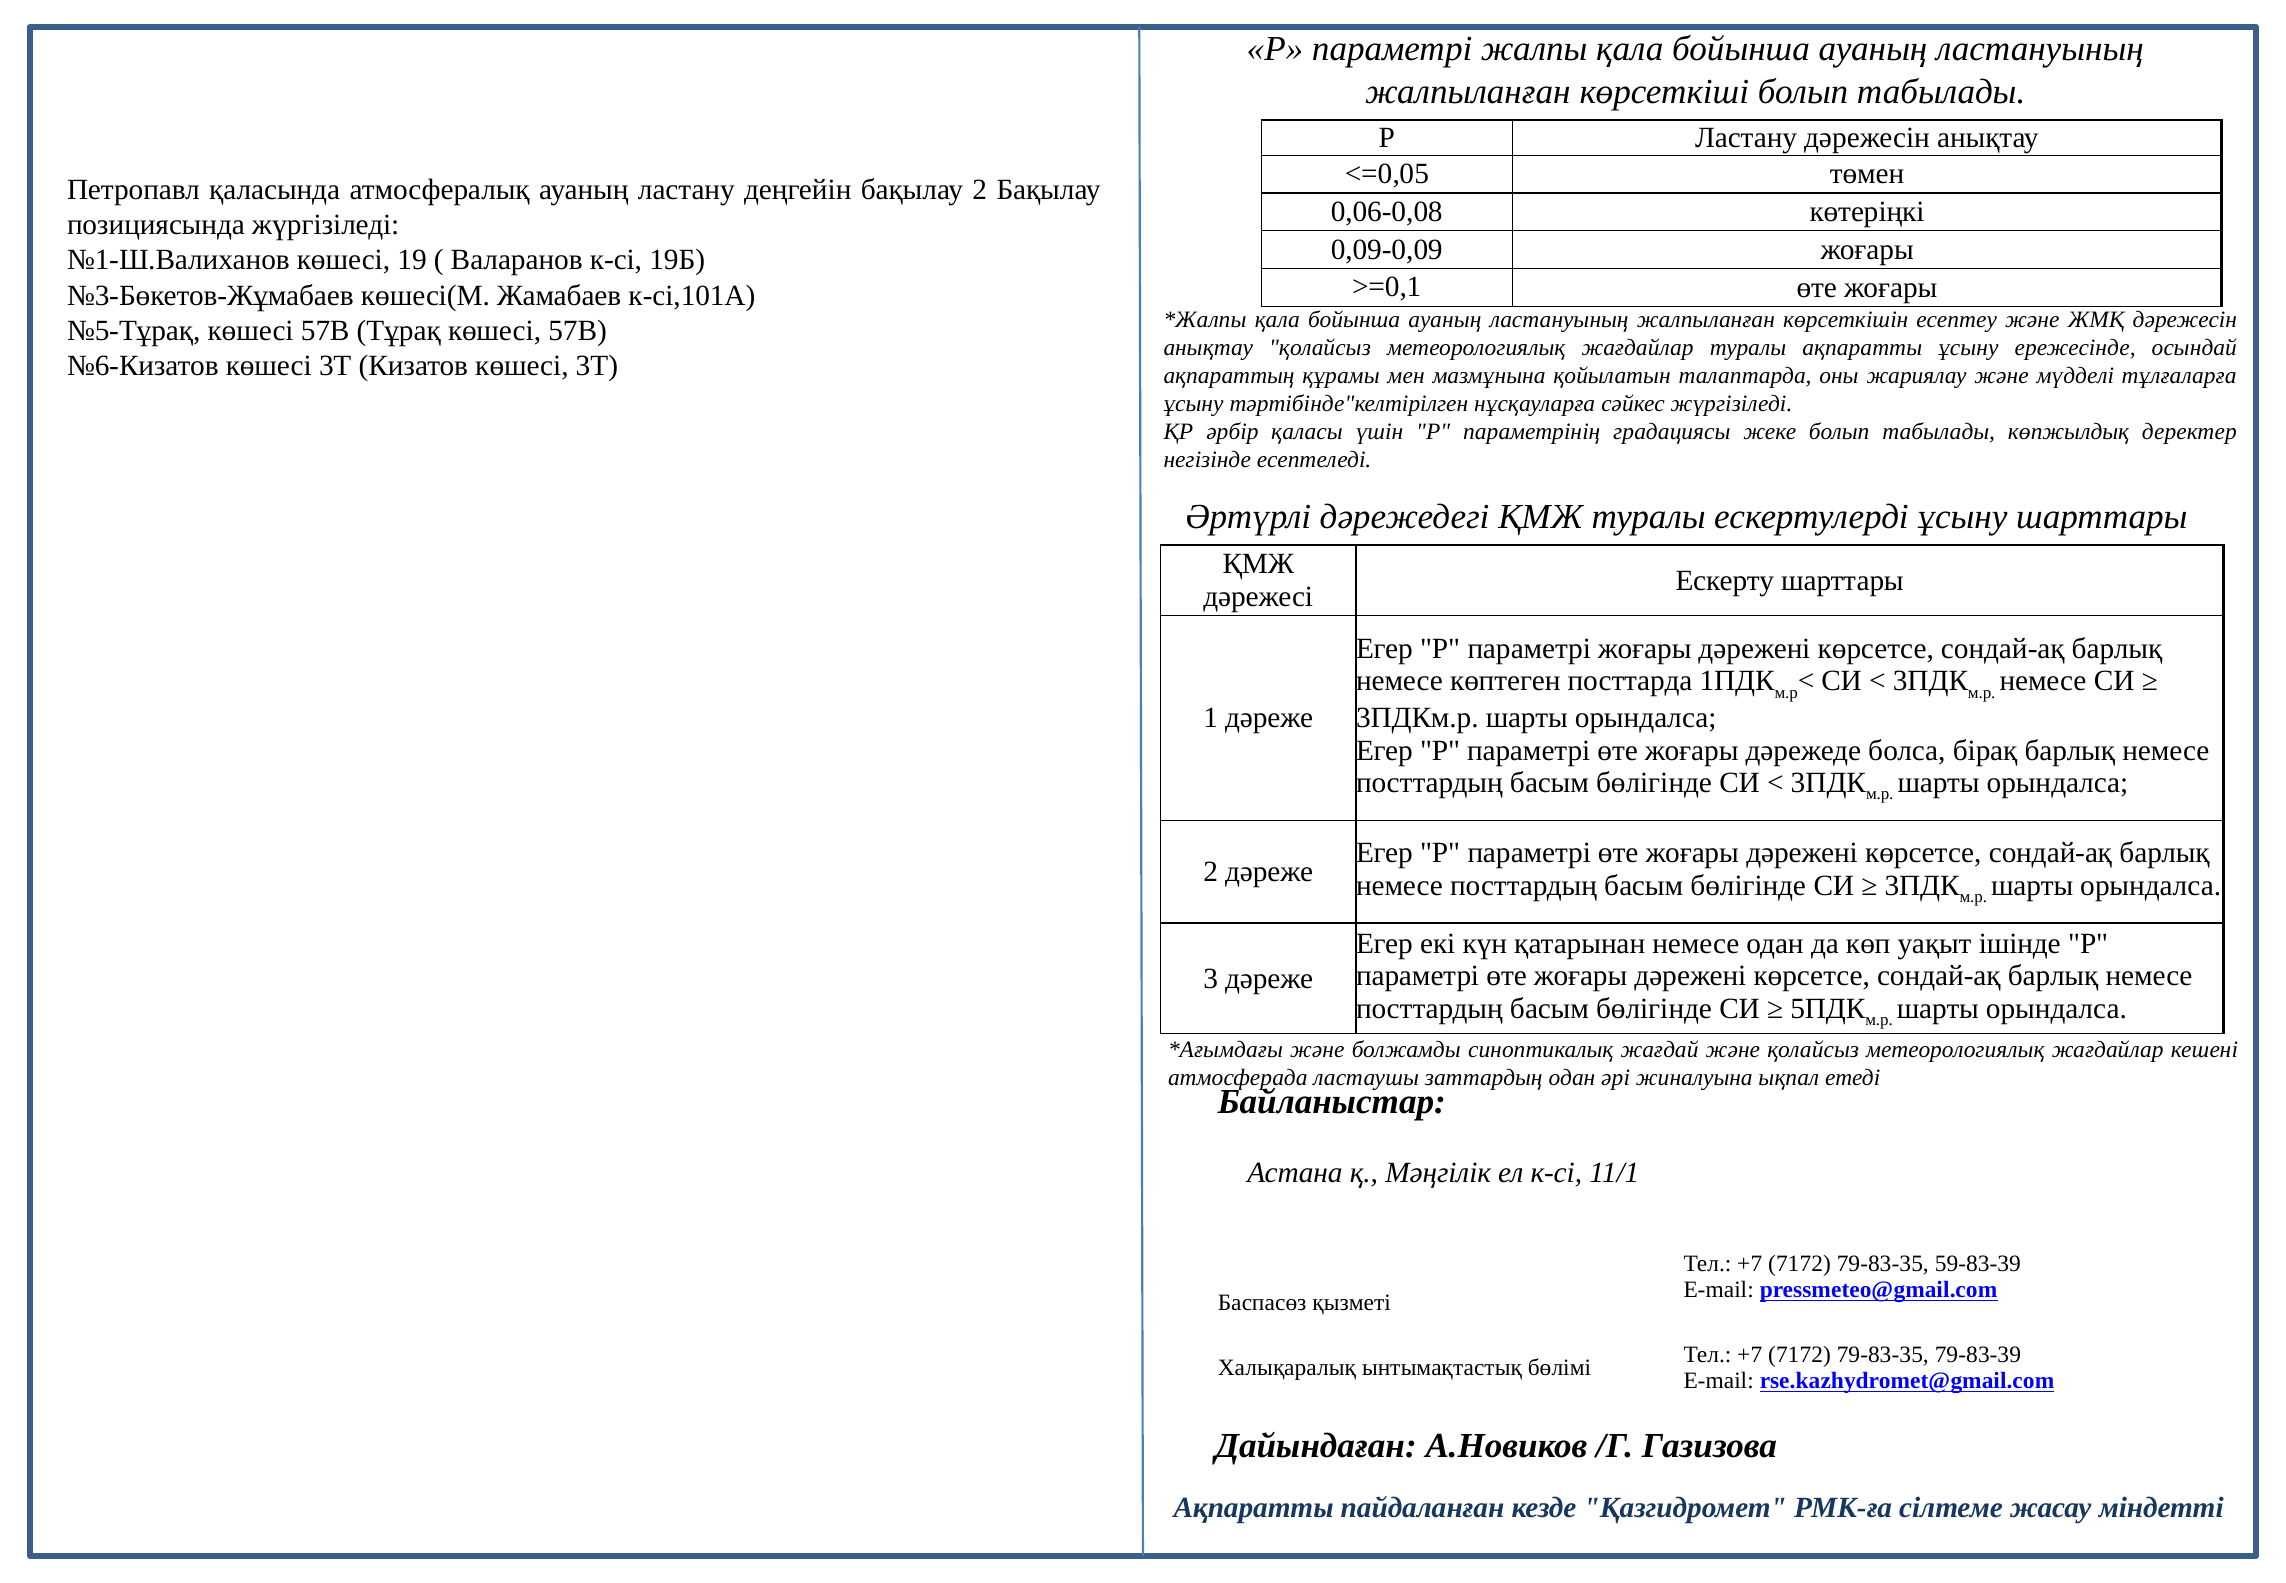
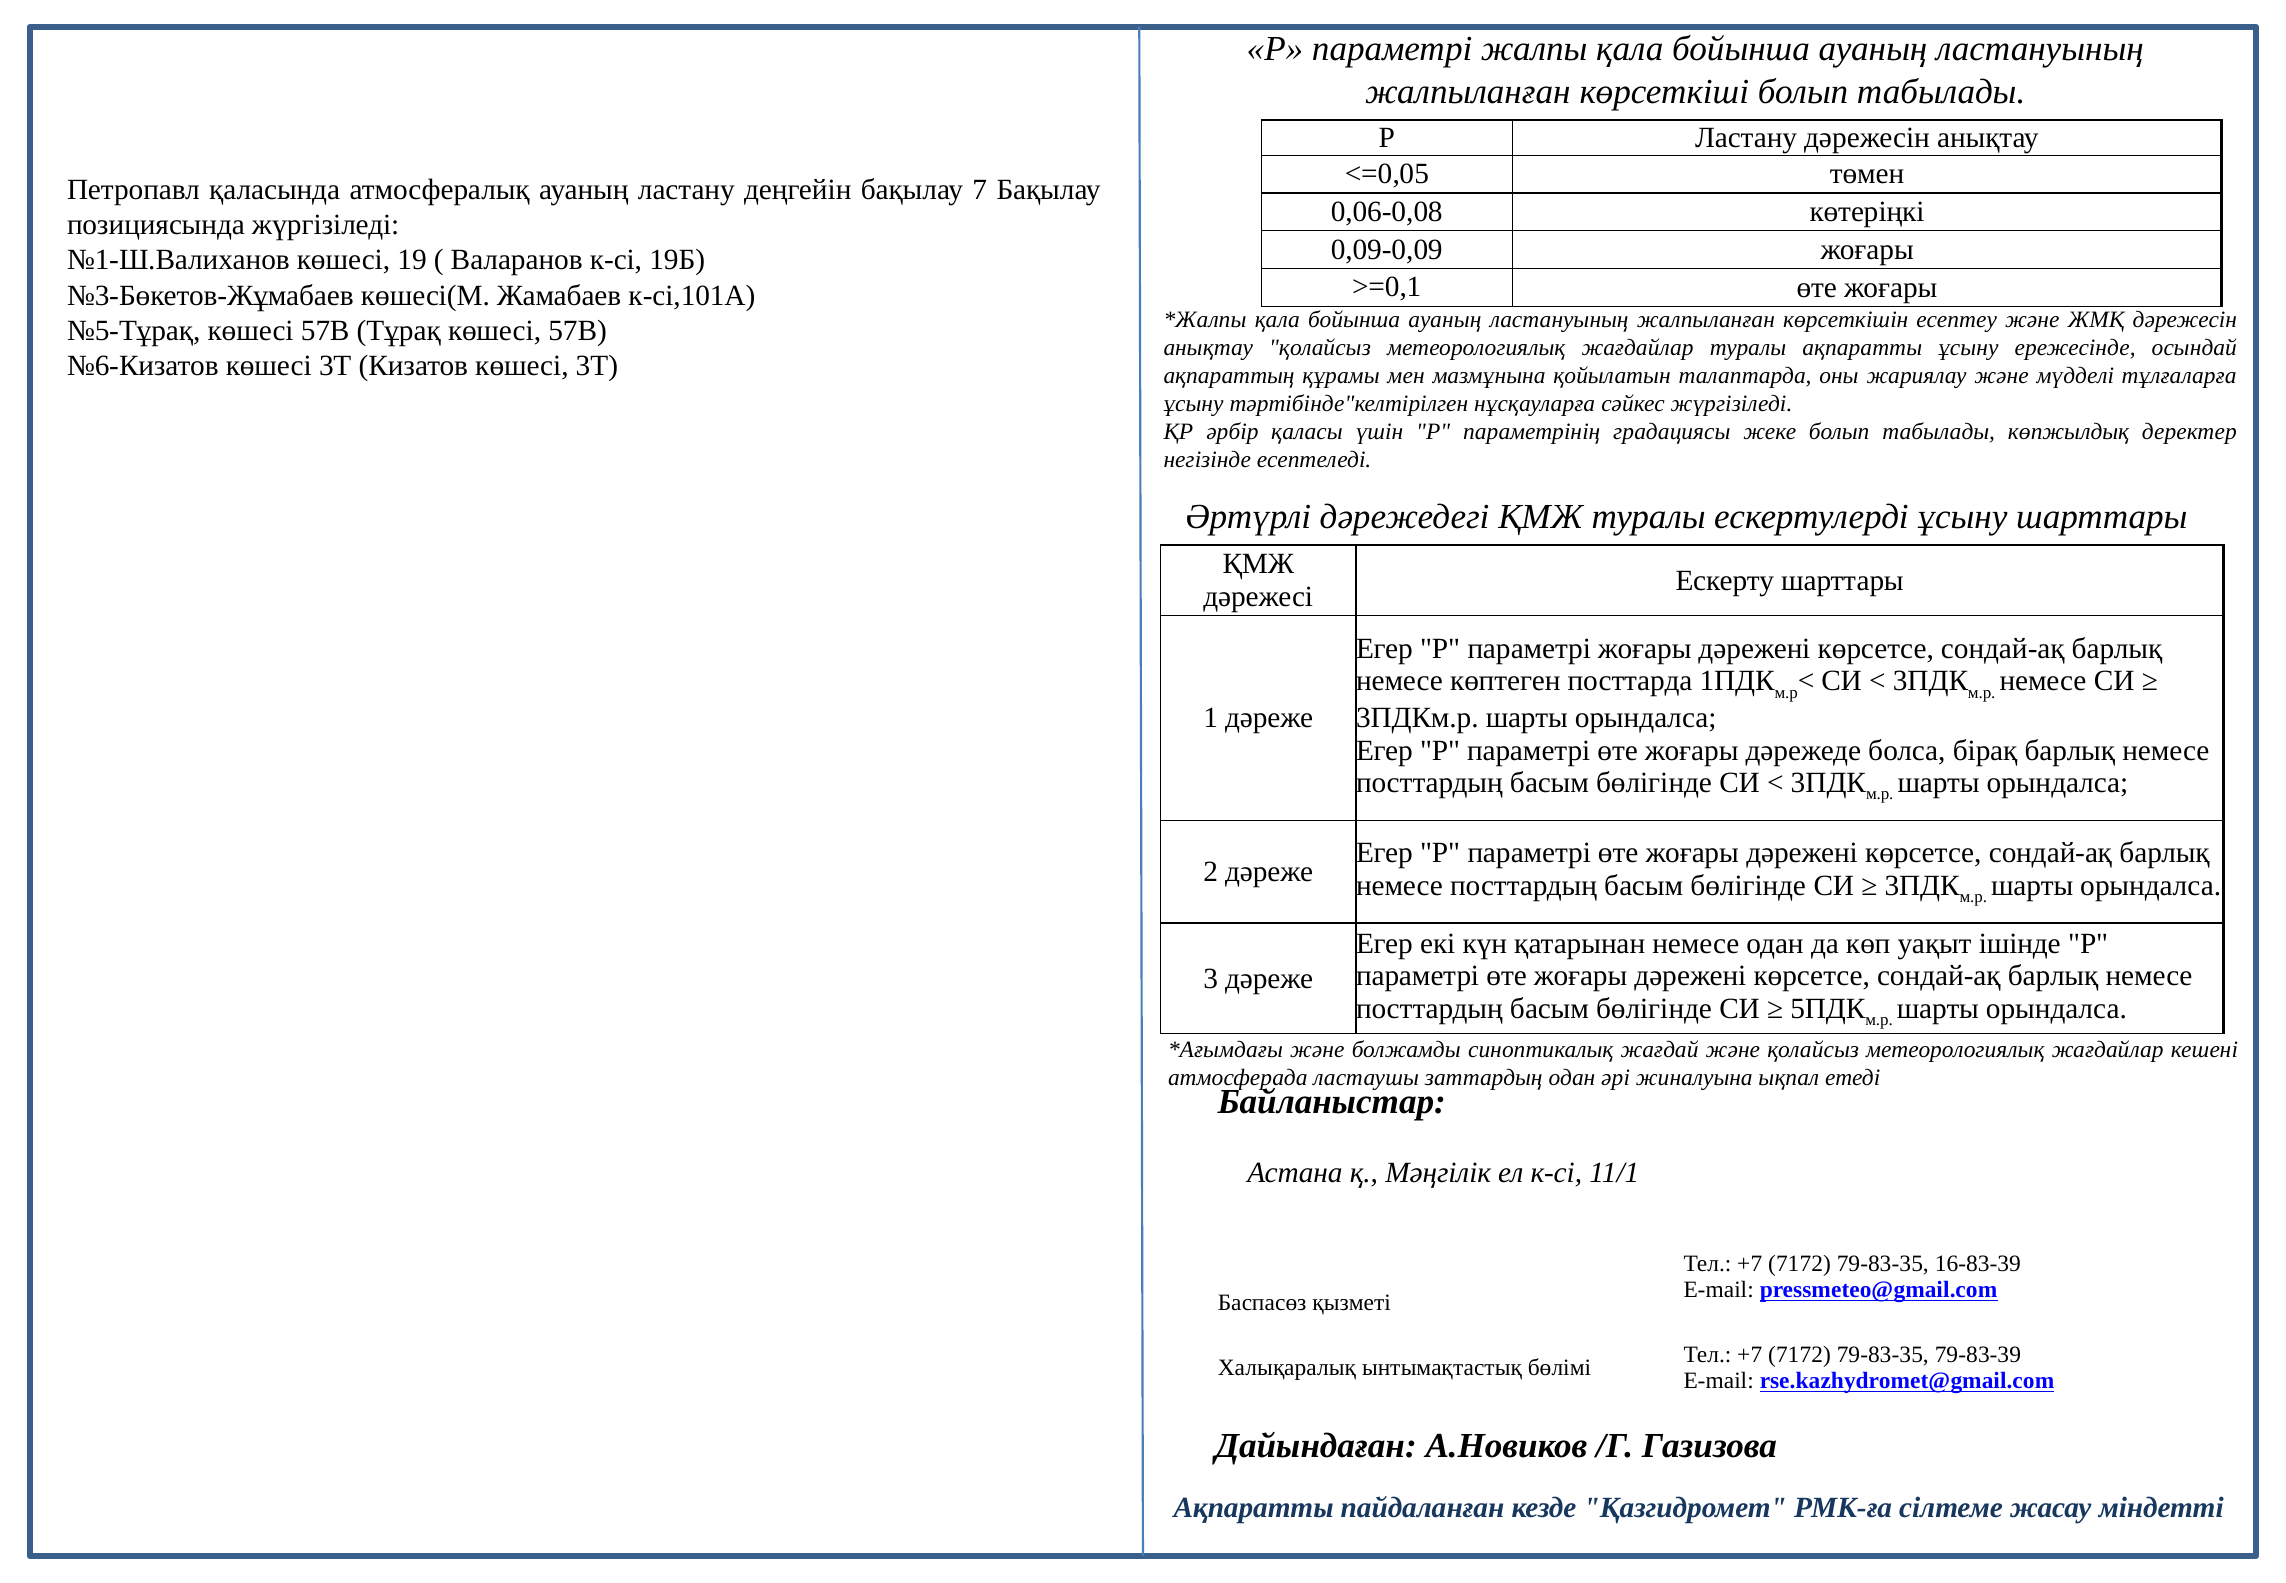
бақылау 2: 2 -> 7
59-83-39: 59-83-39 -> 16-83-39
